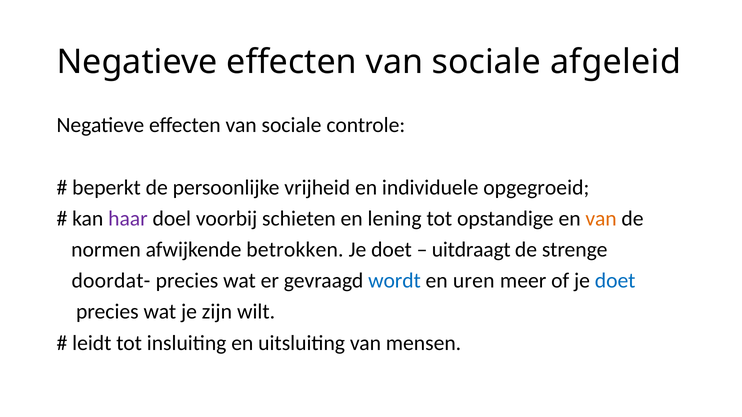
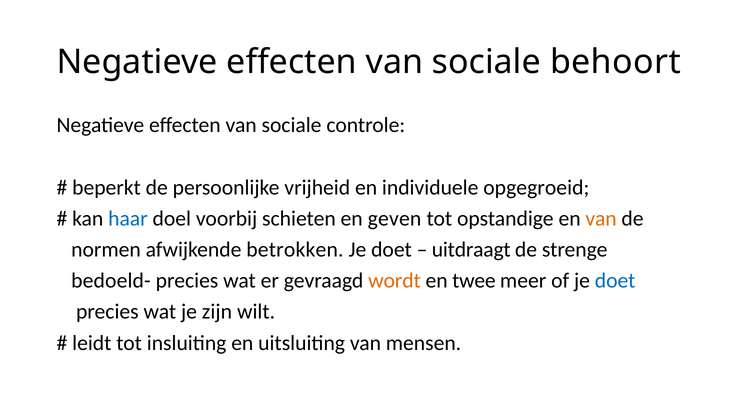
afgeleid: afgeleid -> behoort
haar colour: purple -> blue
lening: lening -> geven
doordat-: doordat- -> bedoeld-
wordt colour: blue -> orange
uren: uren -> twee
